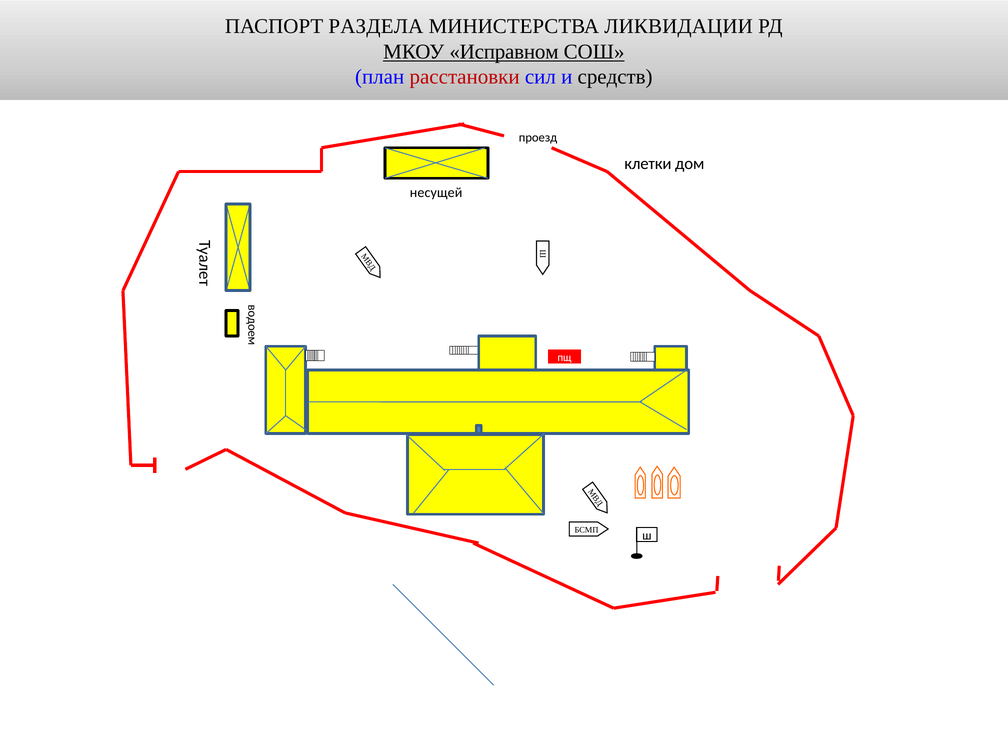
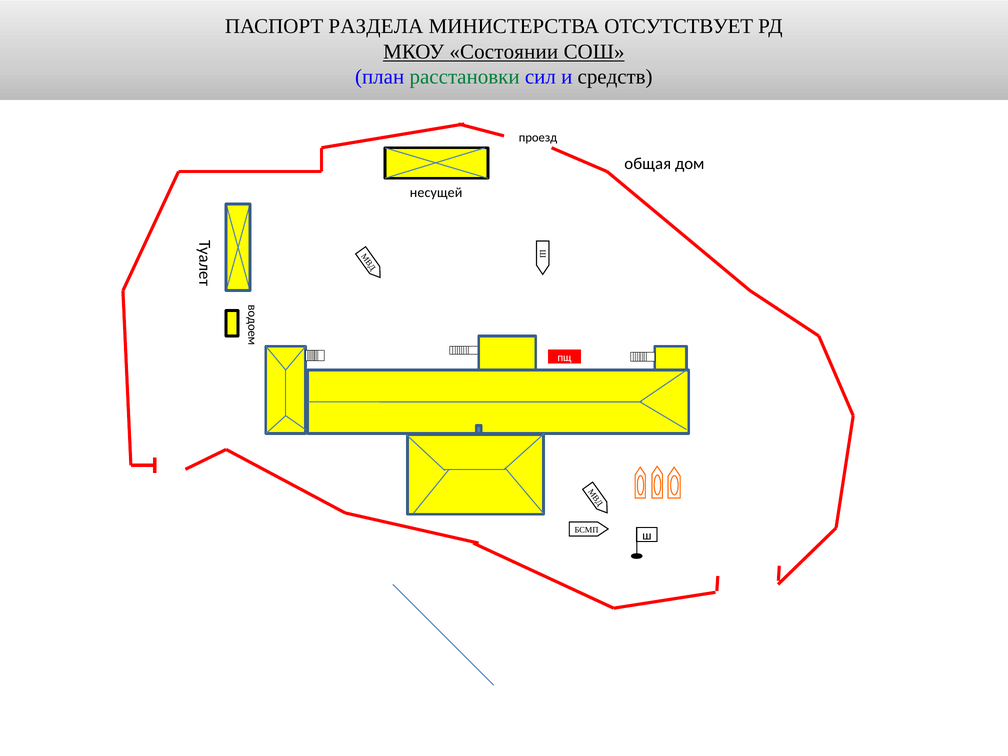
ЛИКВИДАЦИИ: ЛИКВИДАЦИИ -> ОТСУТСТВУЕТ
Исправном: Исправном -> Состоянии
расстановки colour: red -> green
клетки: клетки -> общая
